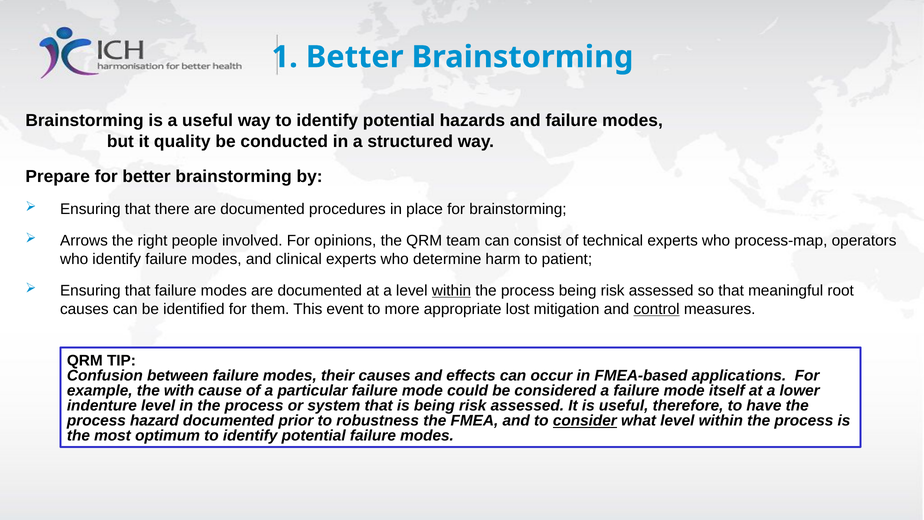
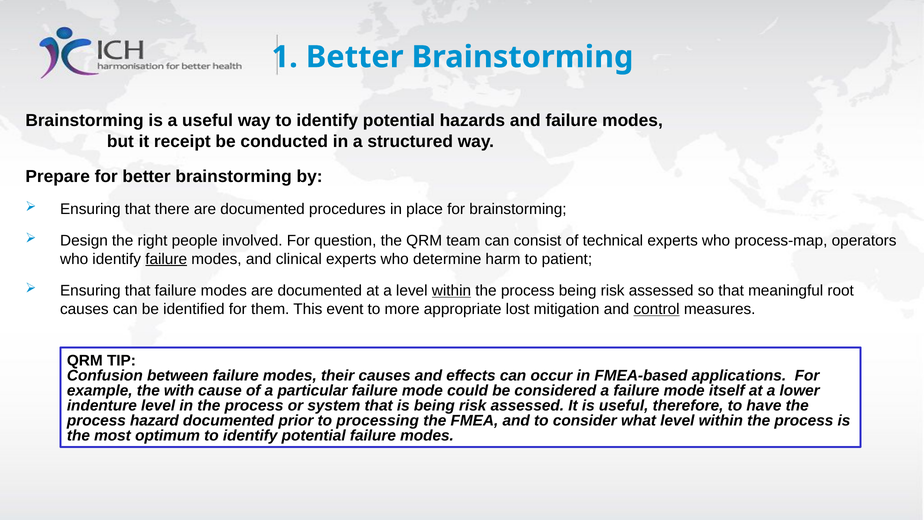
quality: quality -> receipt
Arrows: Arrows -> Design
opinions: opinions -> question
failure at (166, 259) underline: none -> present
robustness: robustness -> processing
consider underline: present -> none
